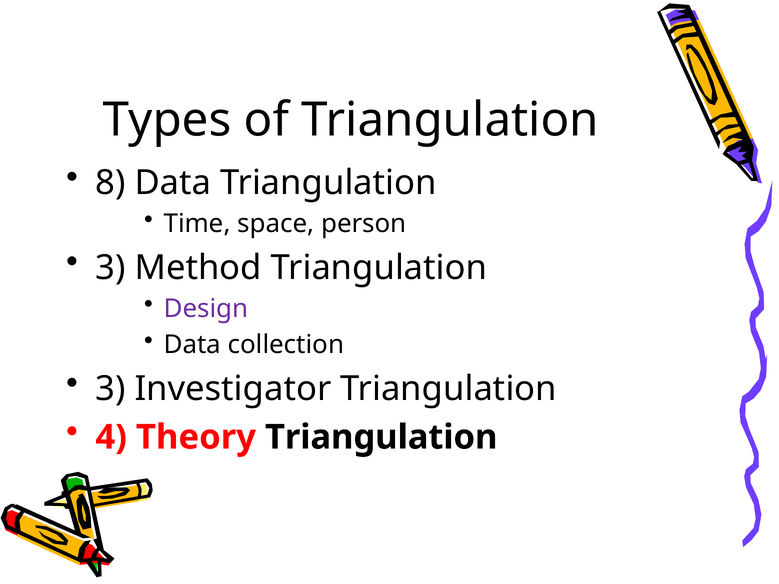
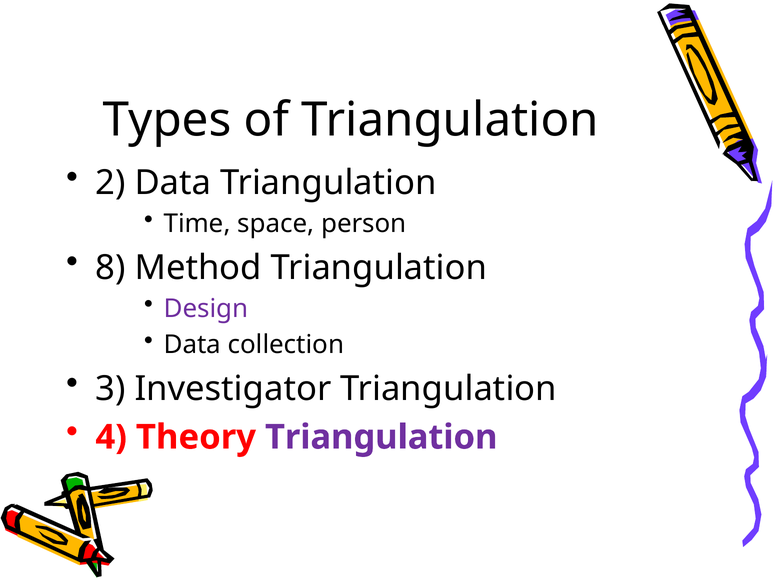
8: 8 -> 2
3 at (111, 268): 3 -> 8
Triangulation at (381, 437) colour: black -> purple
